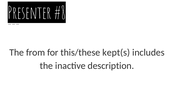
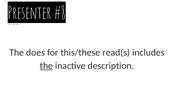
from: from -> does
kept(s: kept(s -> read(s
the at (46, 66) underline: none -> present
